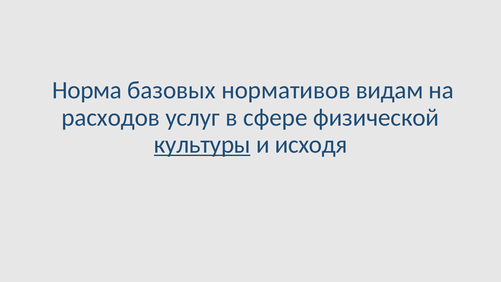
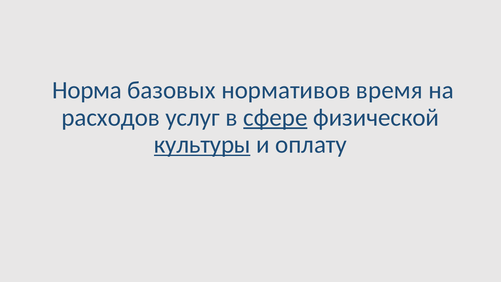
видам: видам -> время
сфере underline: none -> present
исходя: исходя -> оплату
